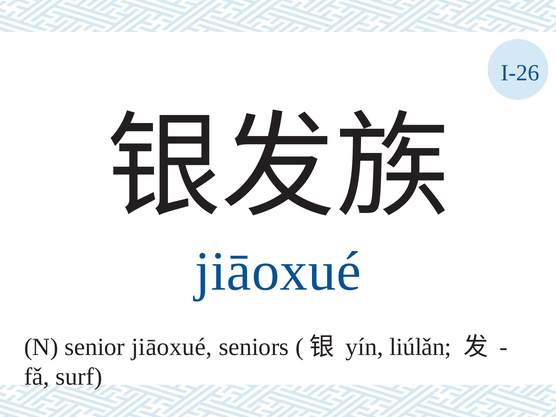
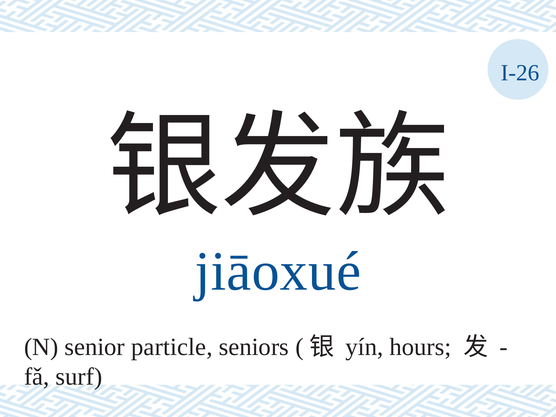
senior jiāoxué: jiāoxué -> particle
liúlǎn: liúlǎn -> hours
